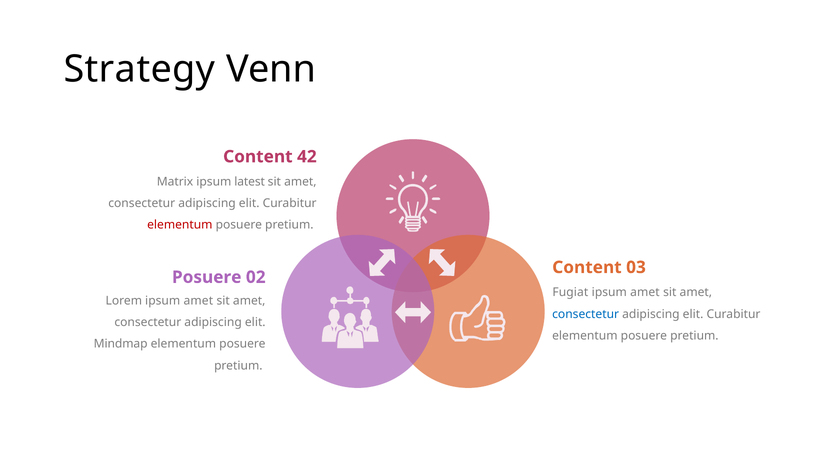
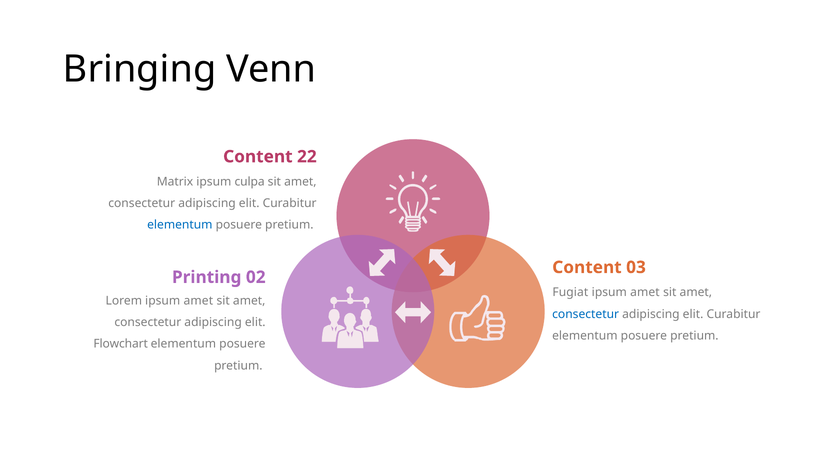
Strategy: Strategy -> Bringing
42: 42 -> 22
latest: latest -> culpa
elementum at (180, 225) colour: red -> blue
Posuere at (207, 277): Posuere -> Printing
Mindmap: Mindmap -> Flowchart
